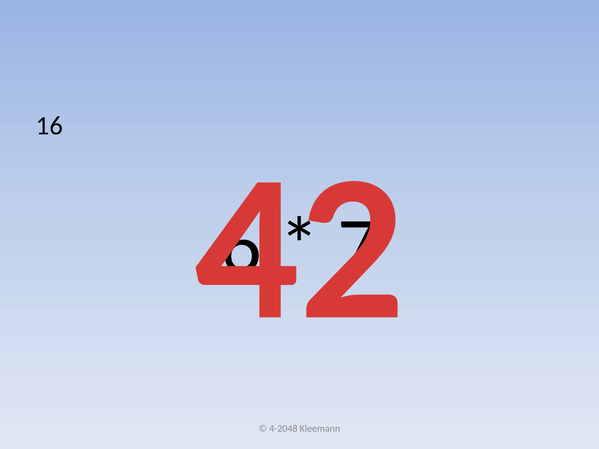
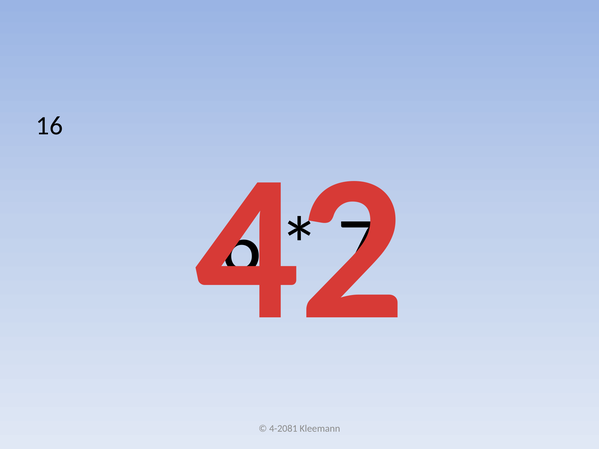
4-2048: 4-2048 -> 4-2081
